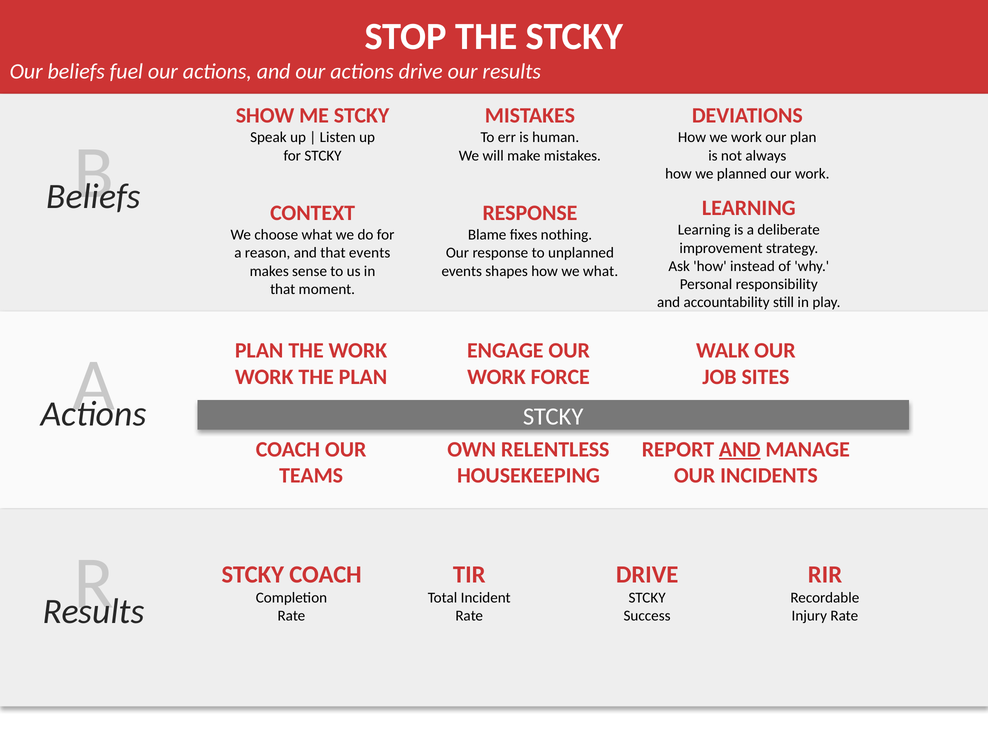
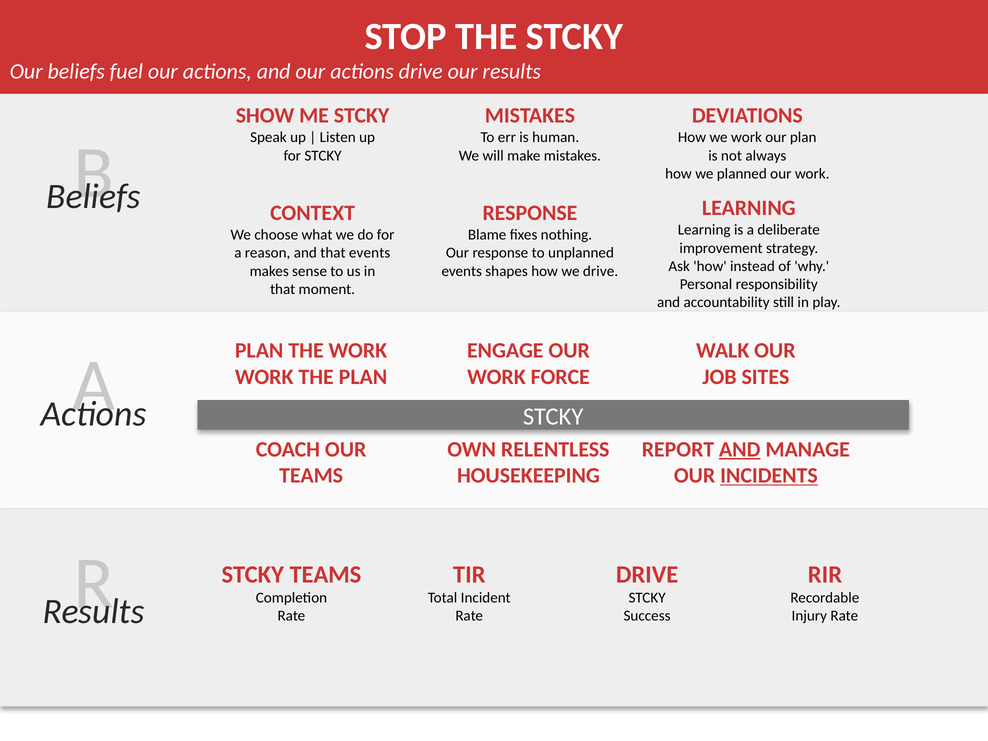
we what: what -> drive
INCIDENTS underline: none -> present
STCKY COACH: COACH -> TEAMS
